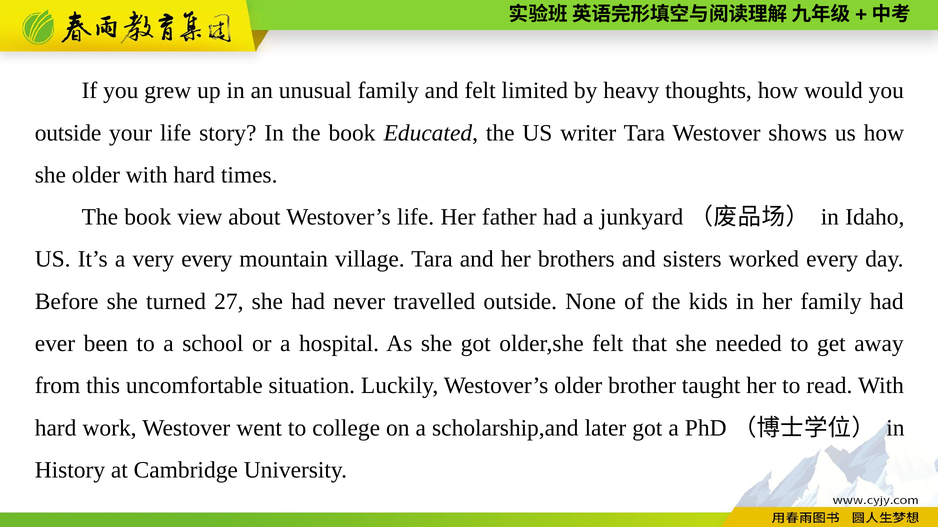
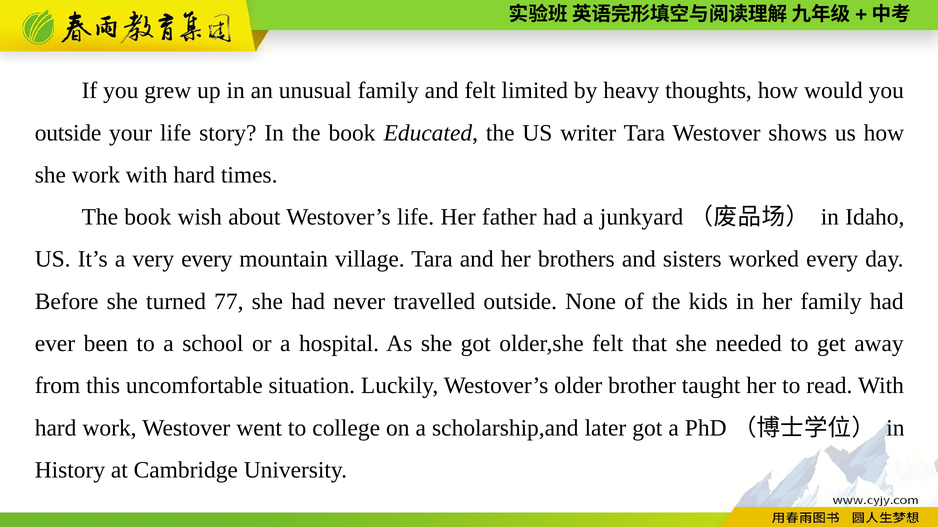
she older: older -> work
view: view -> wish
27: 27 -> 77
